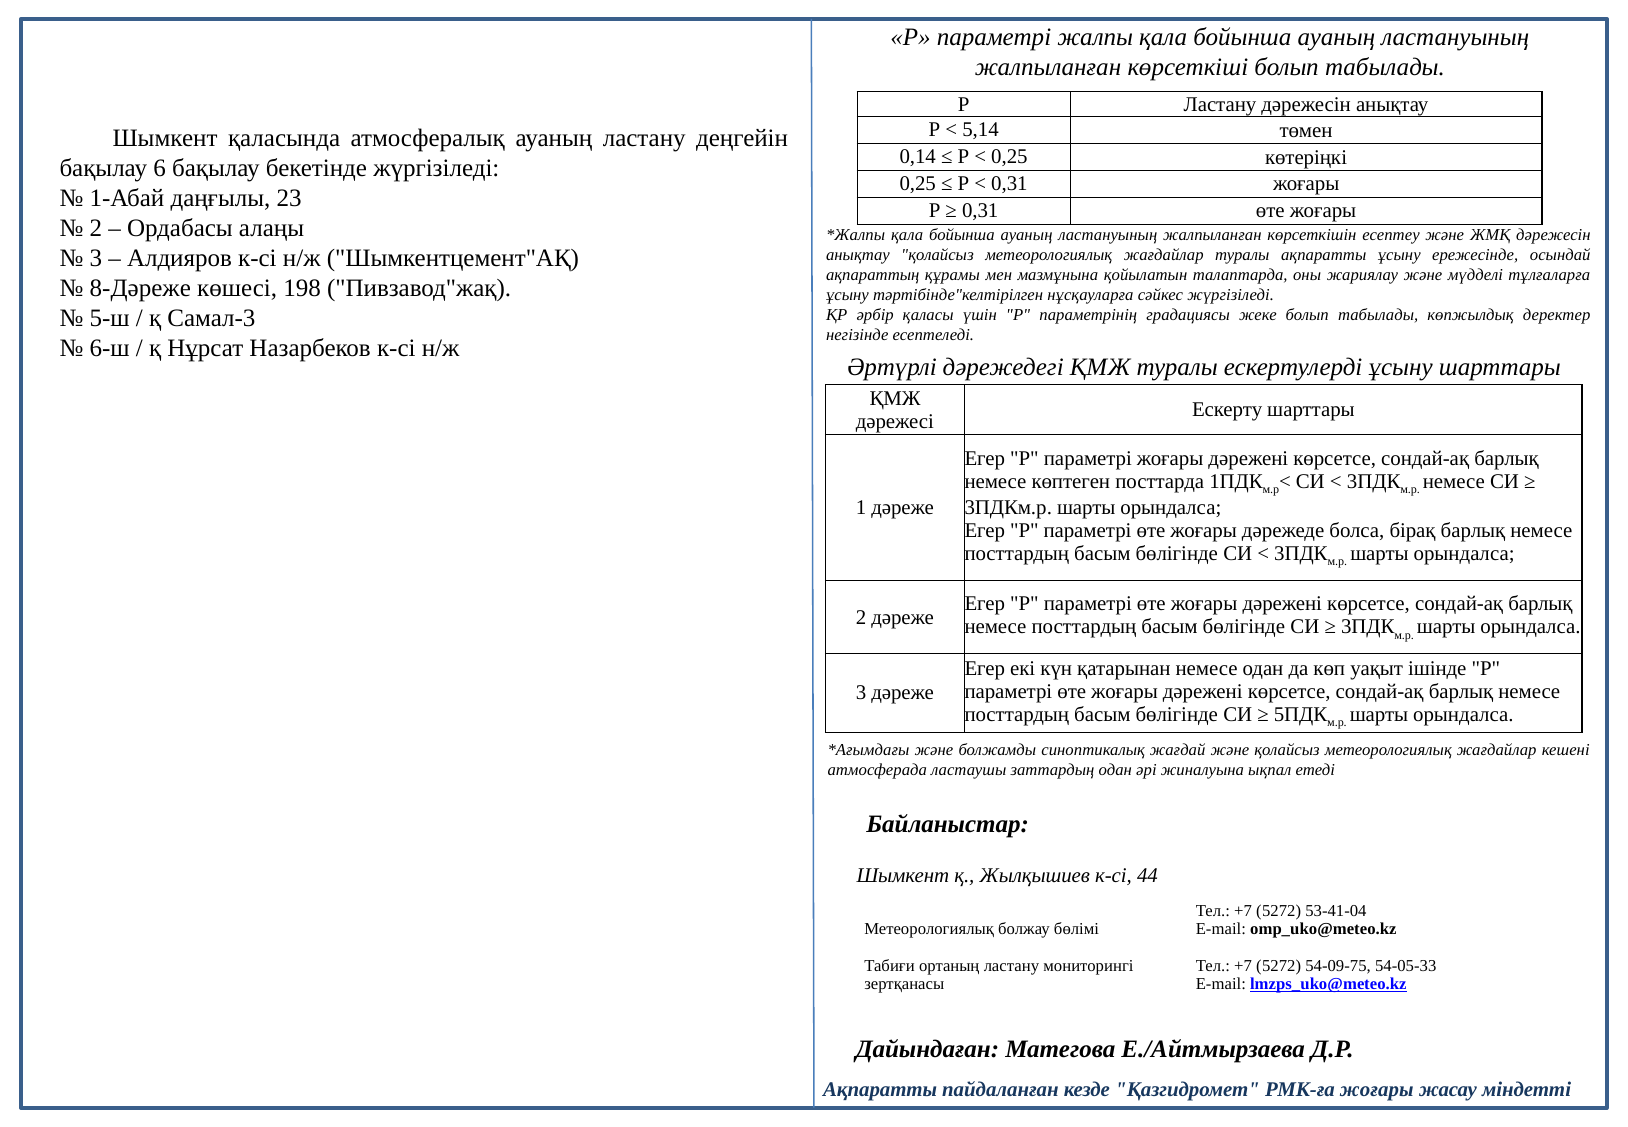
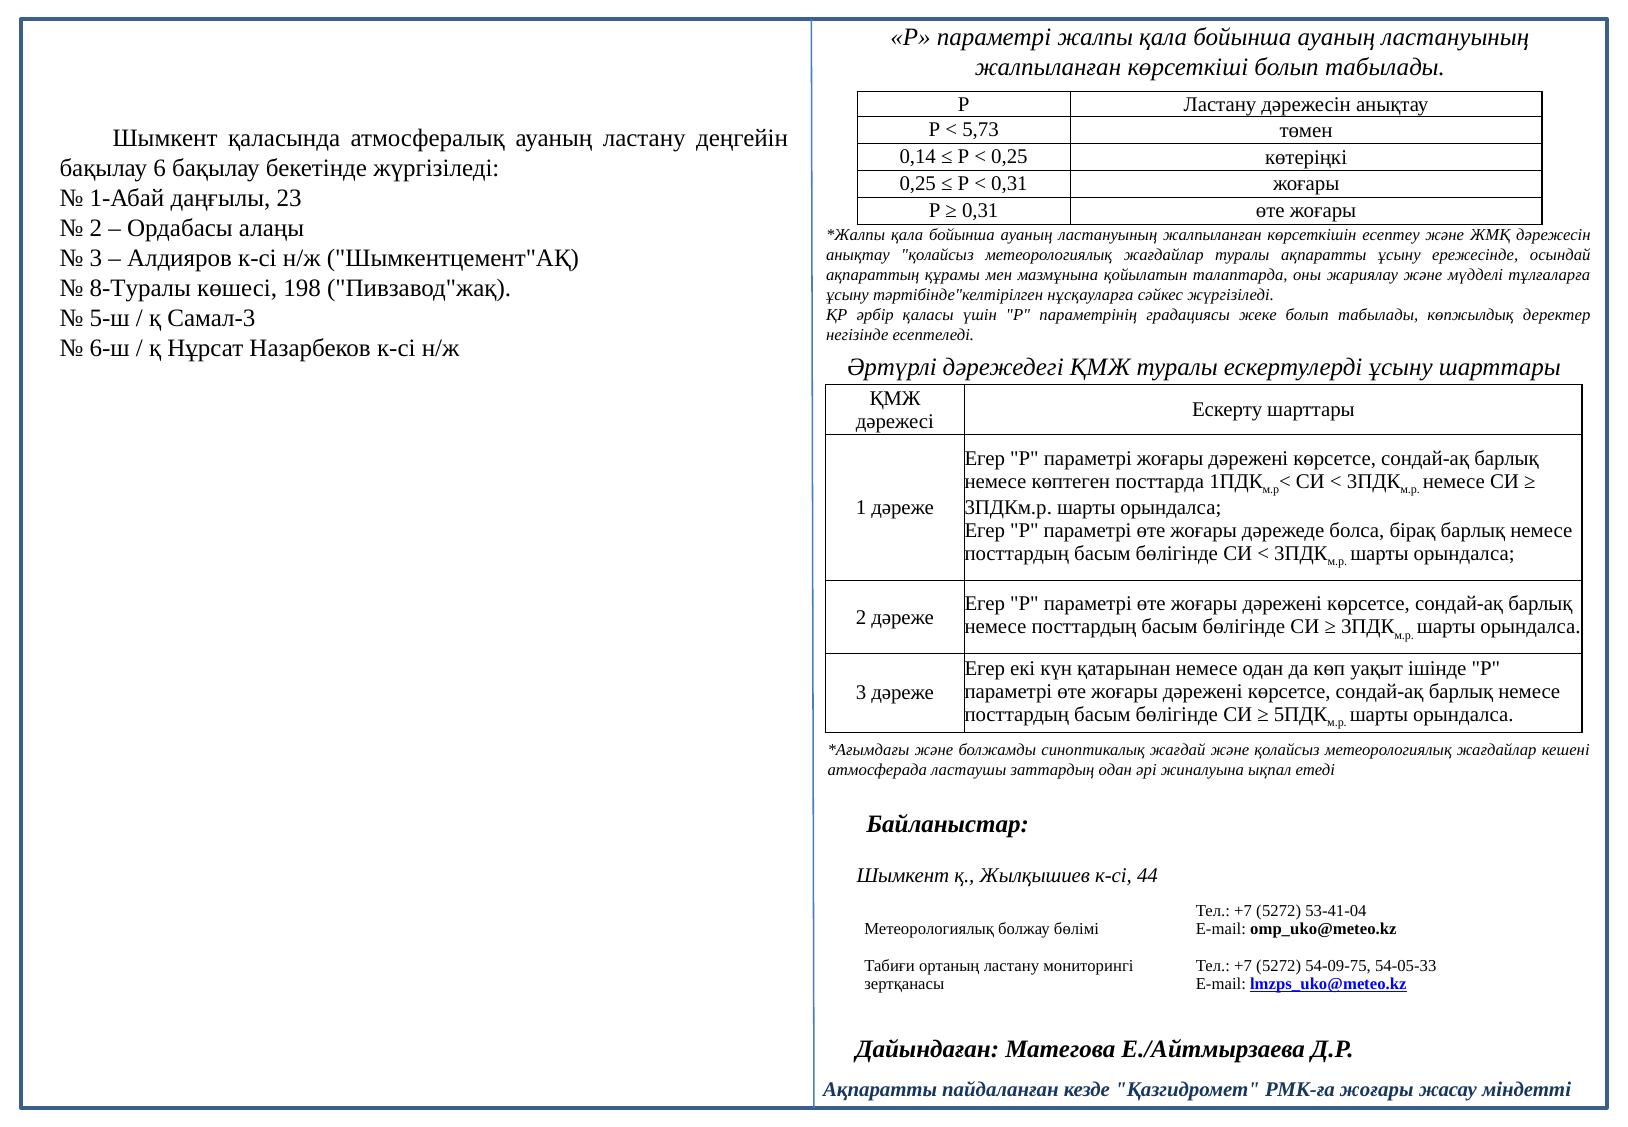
5,14: 5,14 -> 5,73
8-Дәреже: 8-Дәреже -> 8-Туралы
